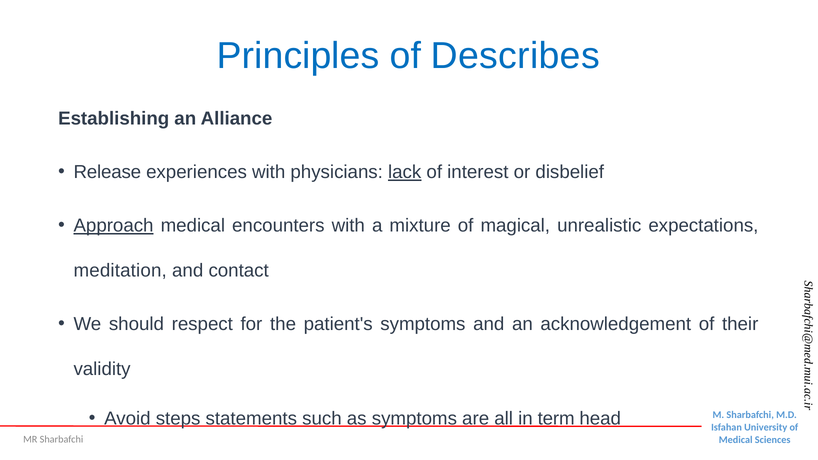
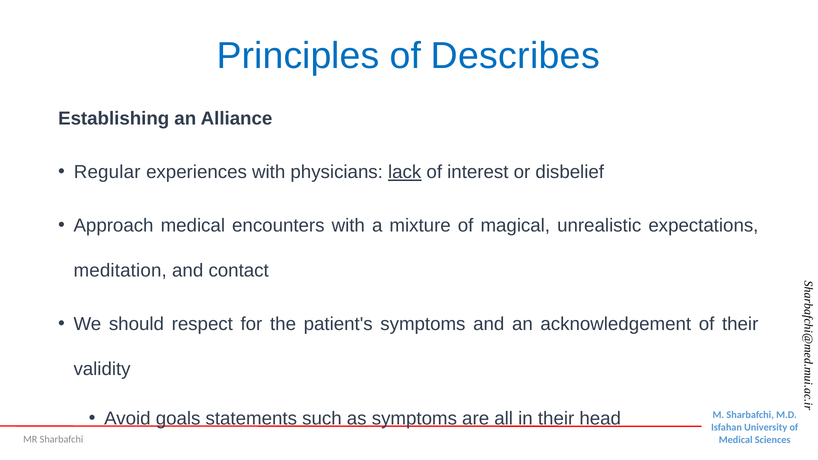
Release: Release -> Regular
Approach underline: present -> none
steps: steps -> goals
in term: term -> their
